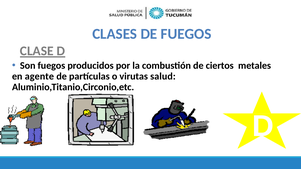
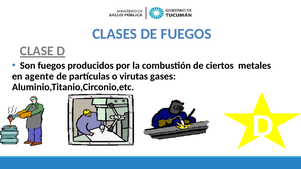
salud: salud -> gases
